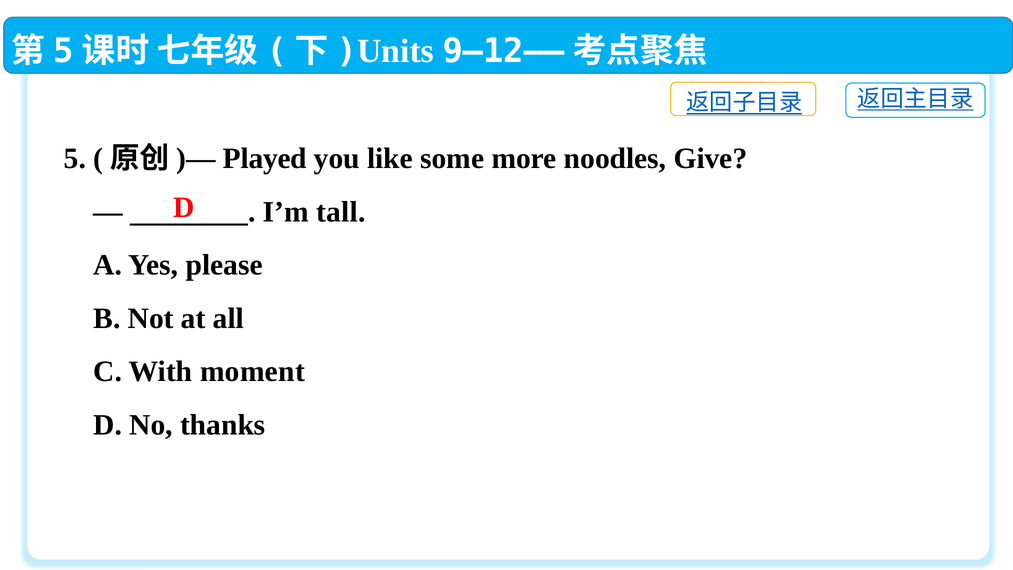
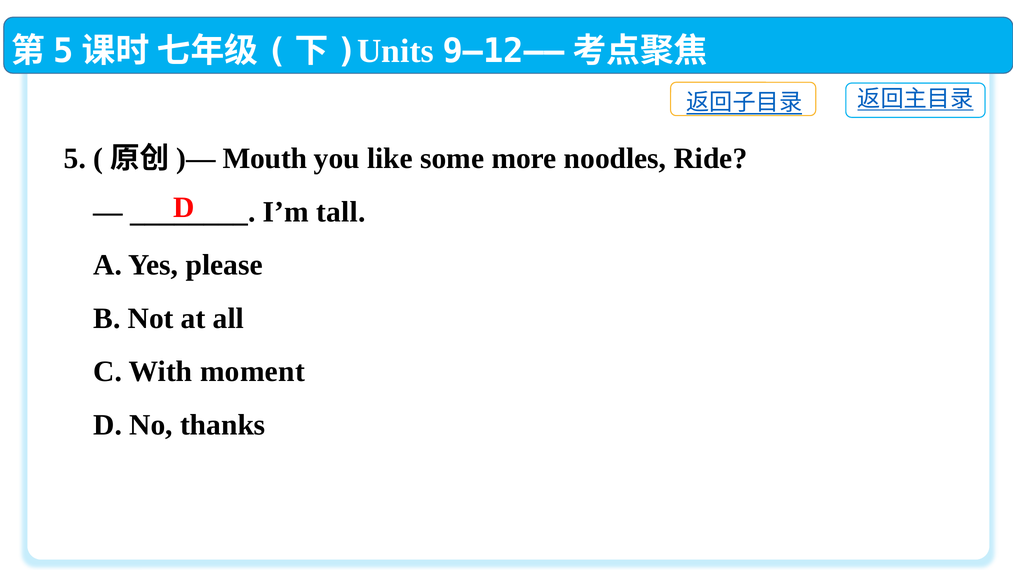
Played: Played -> Mouth
Give: Give -> Ride
